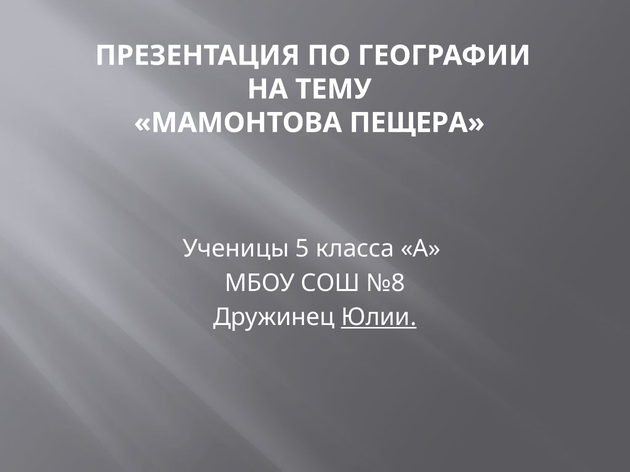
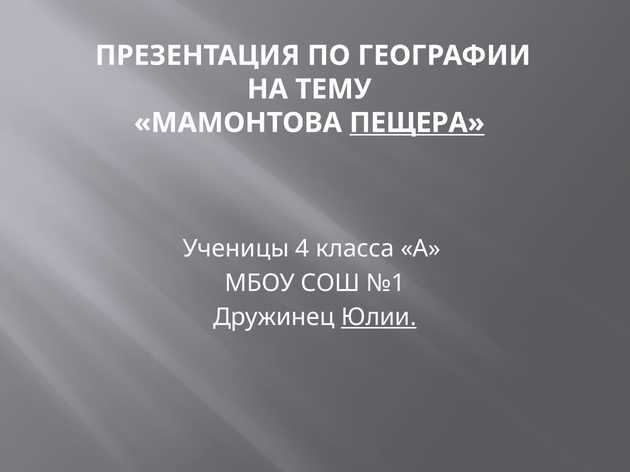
ПЕЩЕРА underline: none -> present
5: 5 -> 4
№8: №8 -> №1
